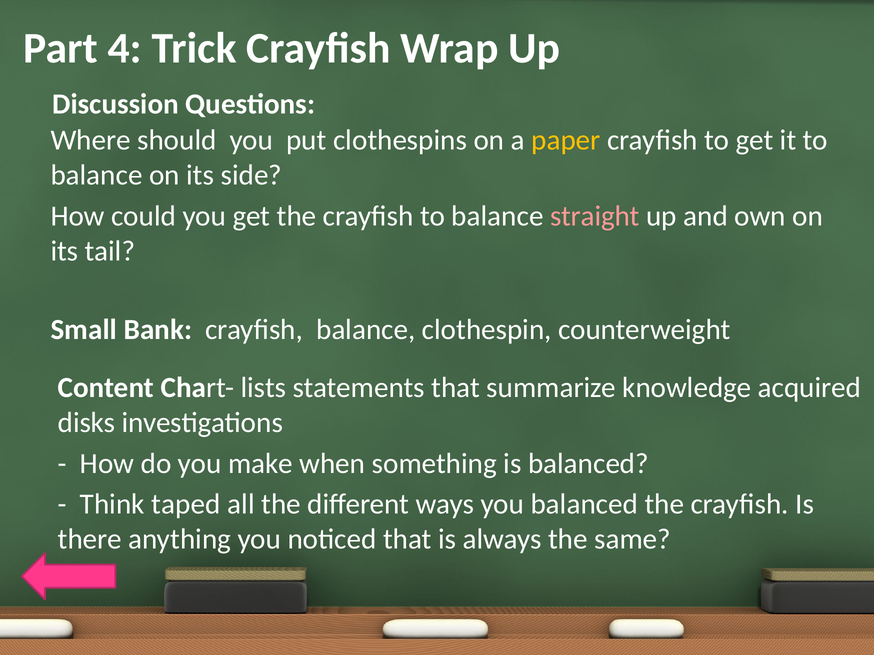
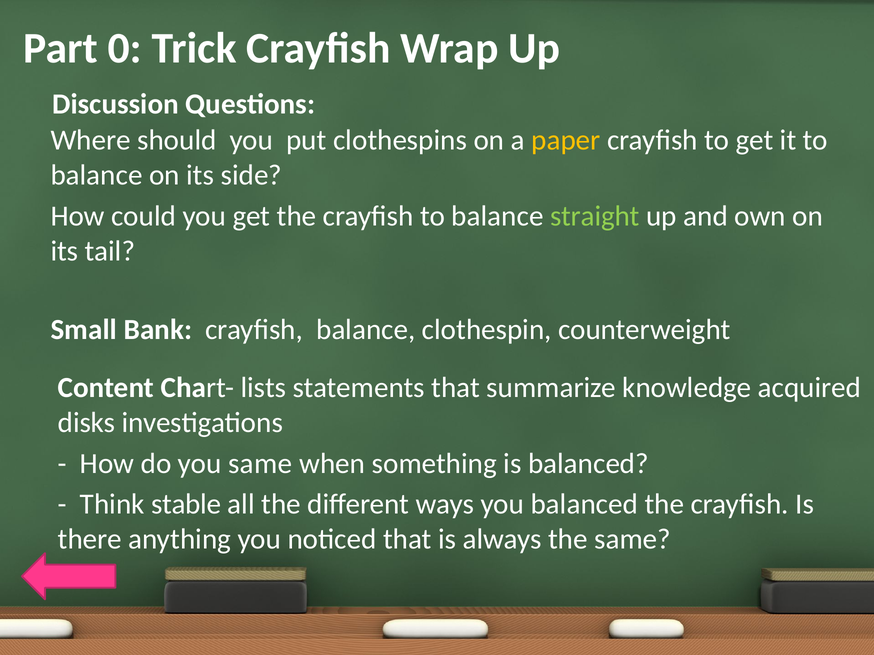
4: 4 -> 0
straight colour: pink -> light green
you make: make -> same
taped: taped -> stable
